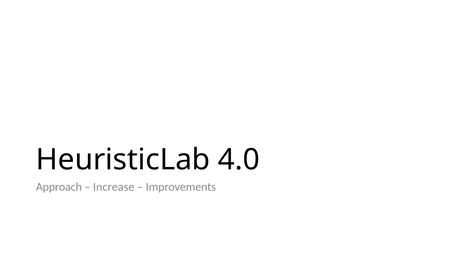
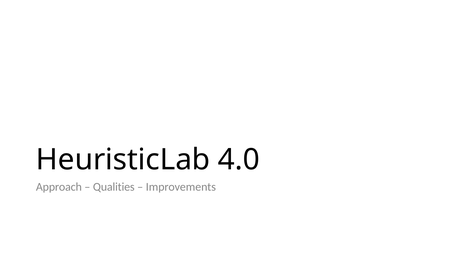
Increase: Increase -> Qualities
